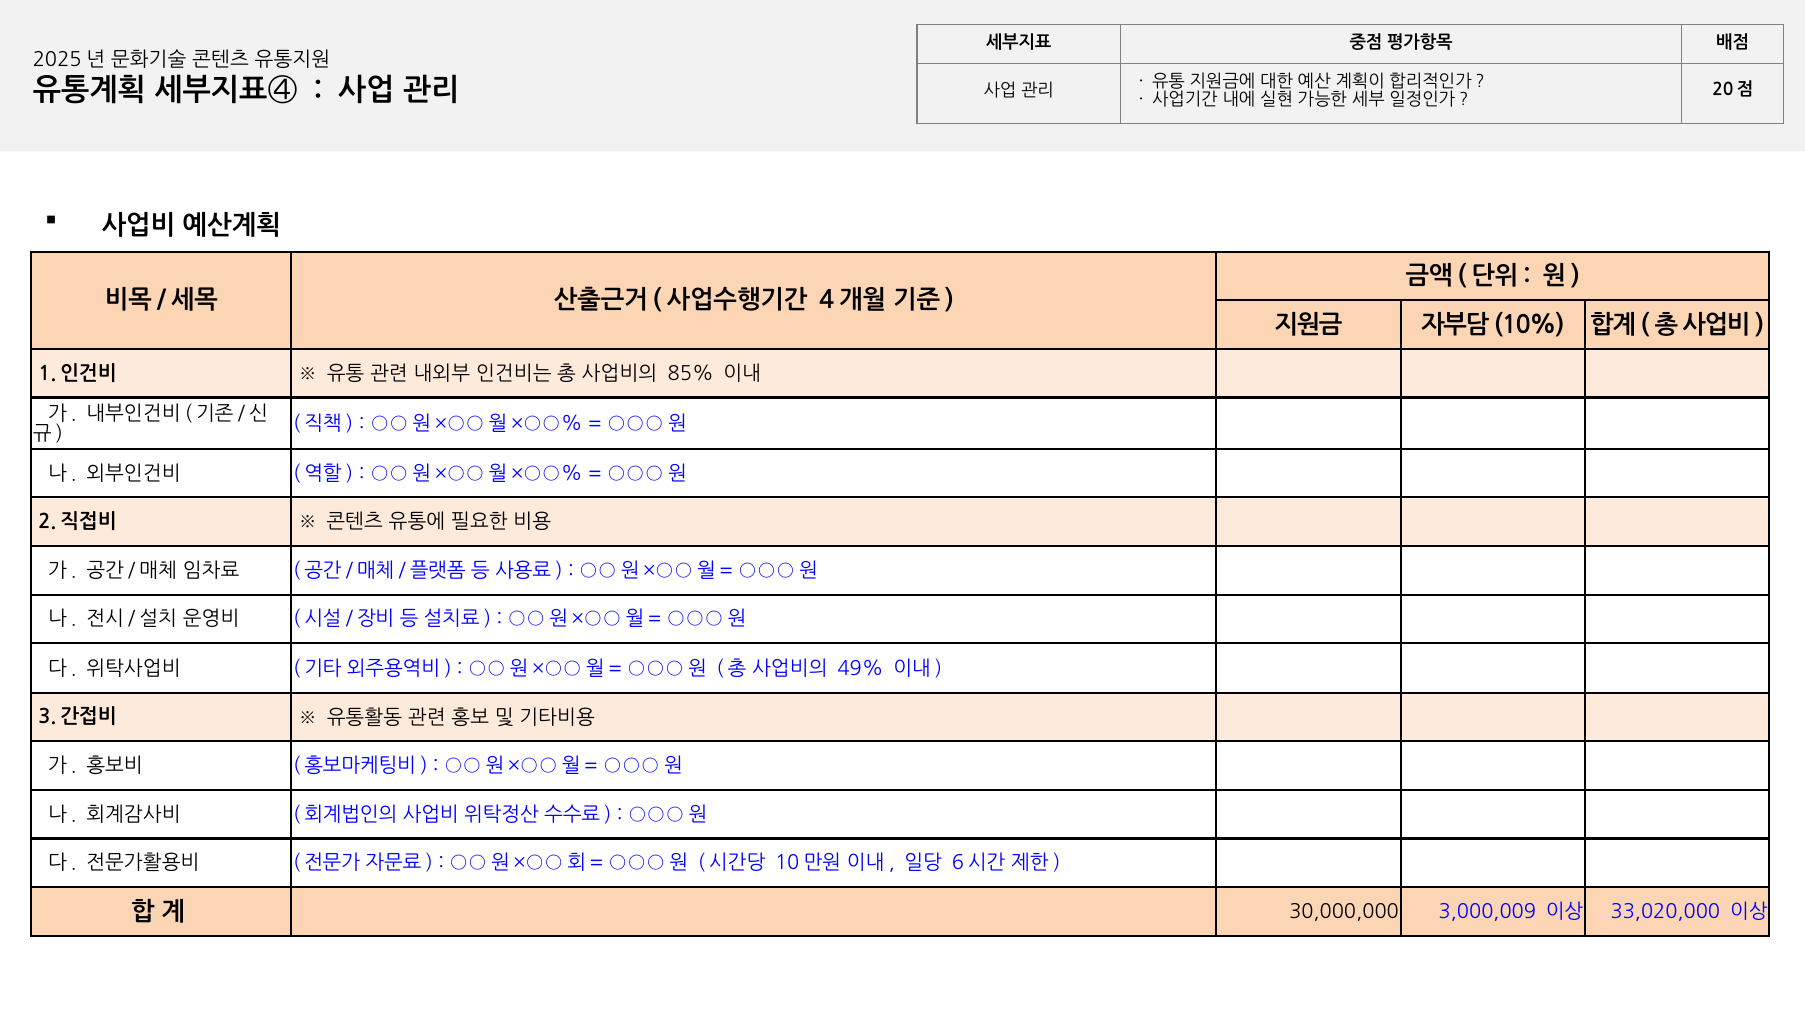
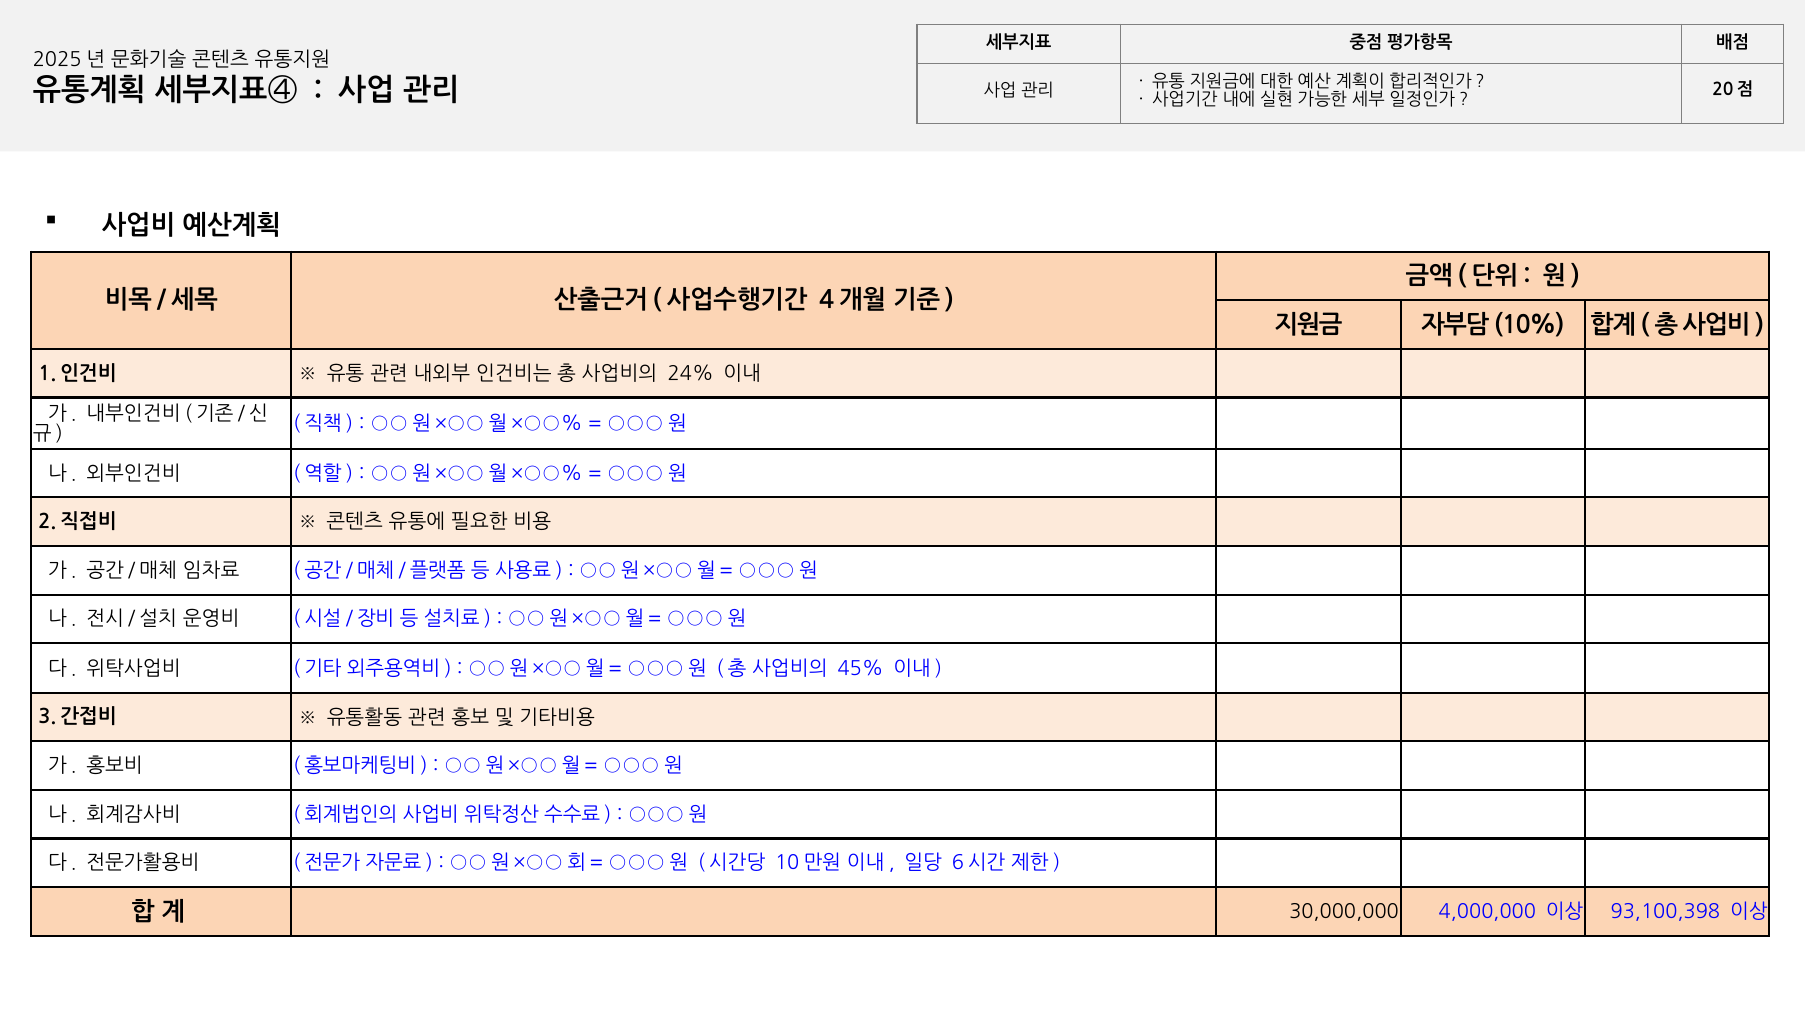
85%: 85% -> 24%
49%: 49% -> 45%
3,000,009: 3,000,009 -> 4,000,000
33,020,000: 33,020,000 -> 93,100,398
